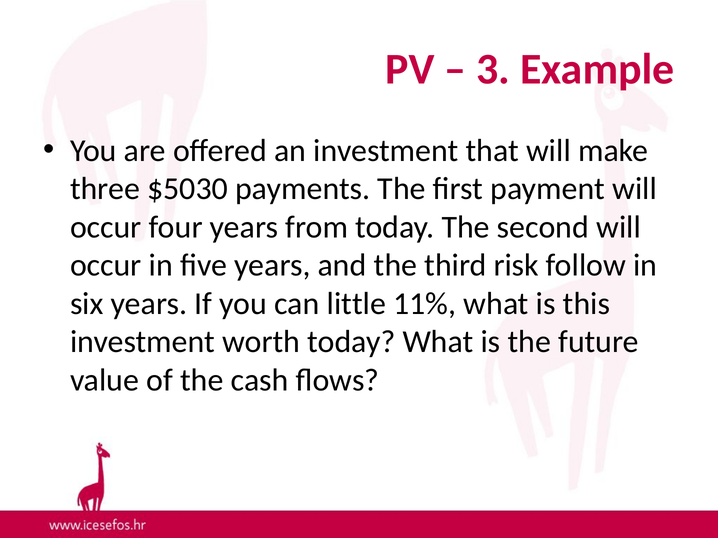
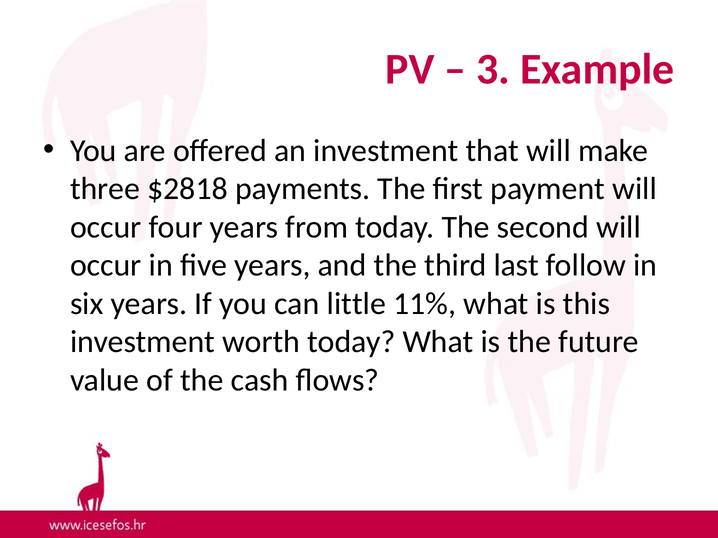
$5030: $5030 -> $2818
risk: risk -> last
